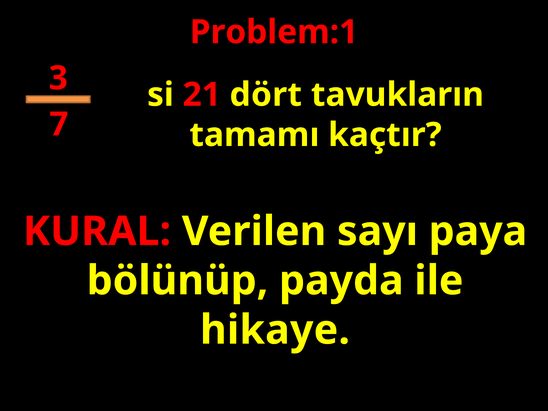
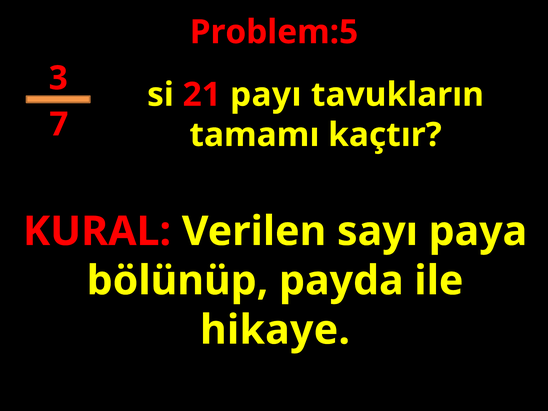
Problem:1: Problem:1 -> Problem:5
dört: dört -> payı
